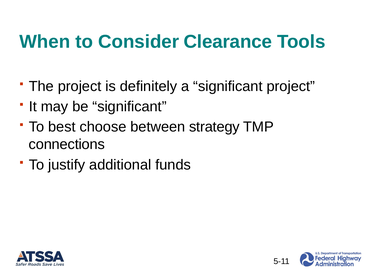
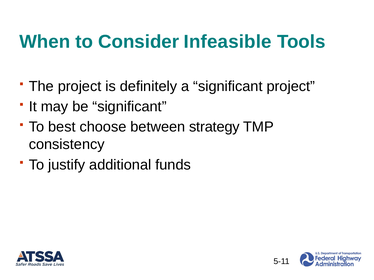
Clearance: Clearance -> Infeasible
connections: connections -> consistency
